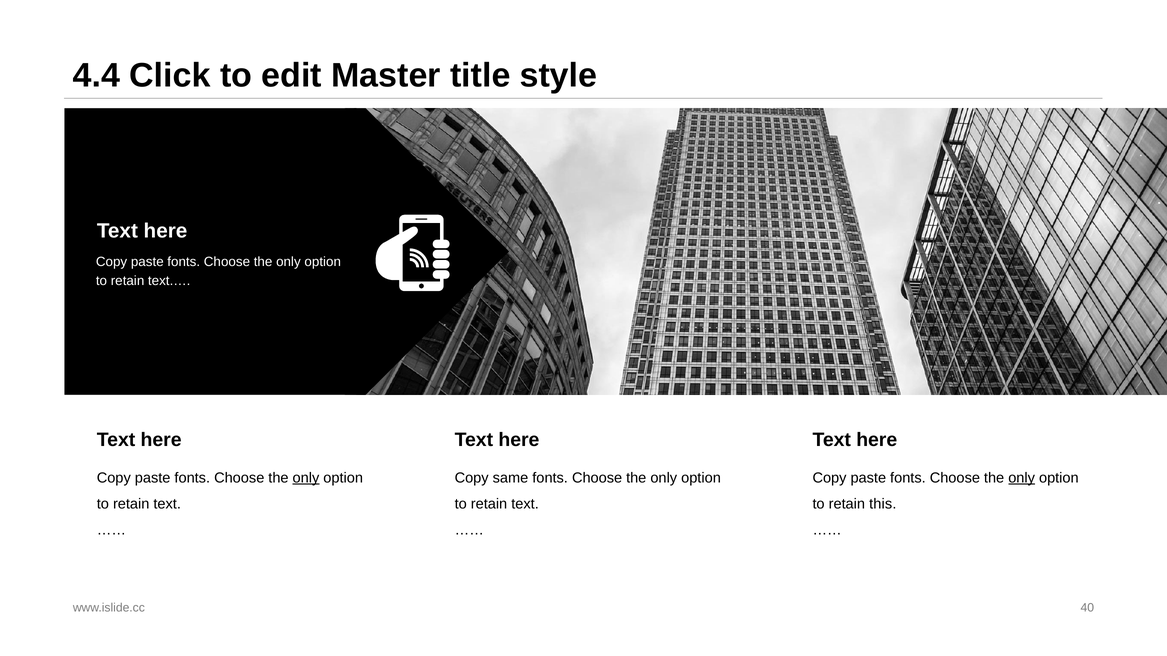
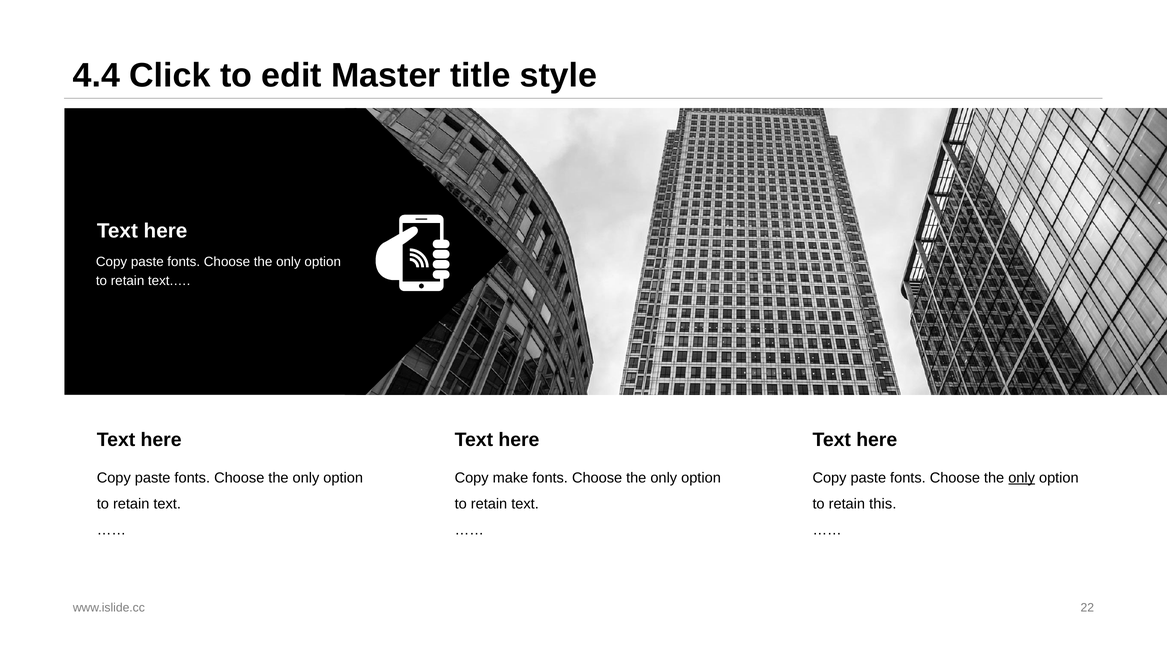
only at (306, 478) underline: present -> none
same: same -> make
40: 40 -> 22
